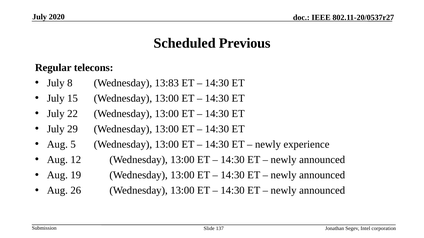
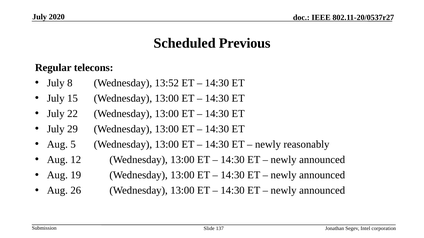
13:83: 13:83 -> 13:52
experience: experience -> reasonably
